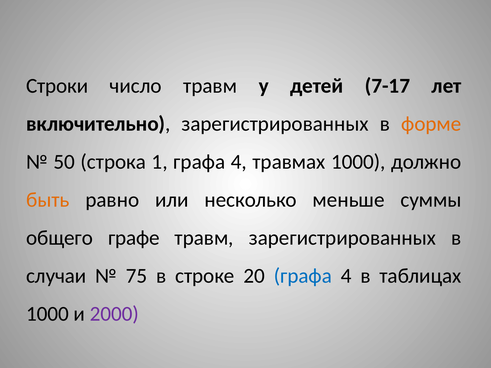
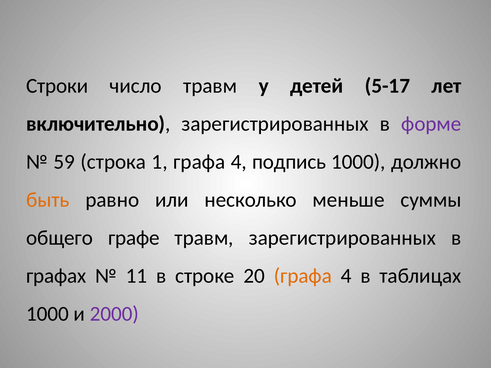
7-17: 7-17 -> 5-17
форме colour: orange -> purple
50: 50 -> 59
травмах: травмах -> подпись
случаи: случаи -> графах
75: 75 -> 11
графа at (303, 276) colour: blue -> orange
